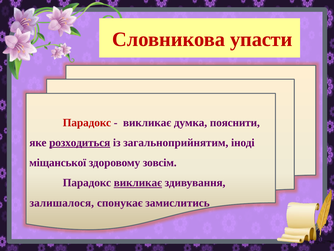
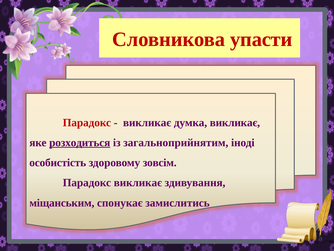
думка пояснити: пояснити -> викликає
міщанської: міщанської -> особистість
викликає at (138, 182) underline: present -> none
залишалося: залишалося -> міщанським
